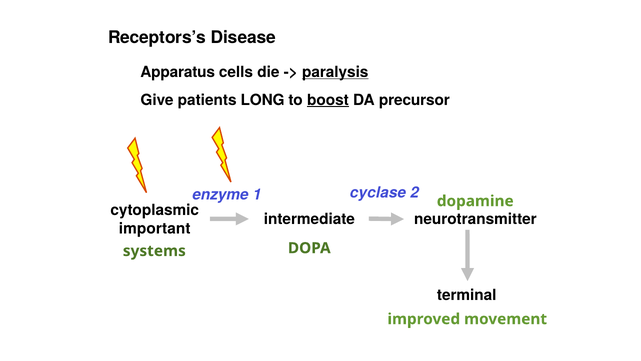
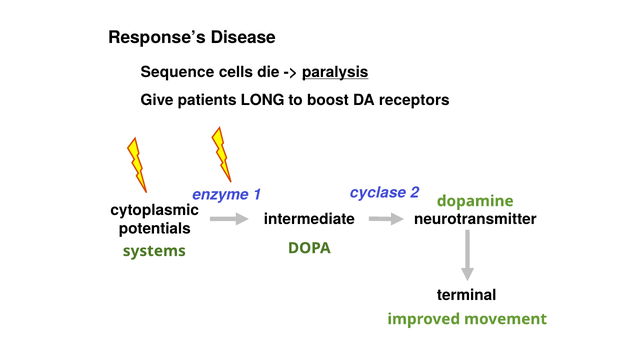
Receptors’s: Receptors’s -> Response’s
Apparatus: Apparatus -> Sequence
boost underline: present -> none
precursor: precursor -> receptors
important: important -> potentials
